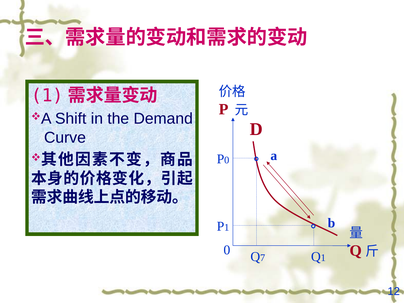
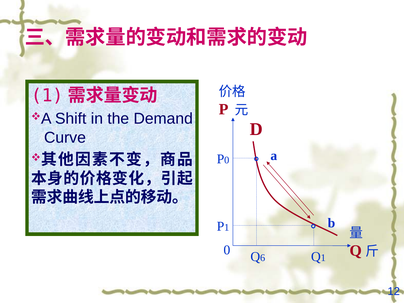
7: 7 -> 6
